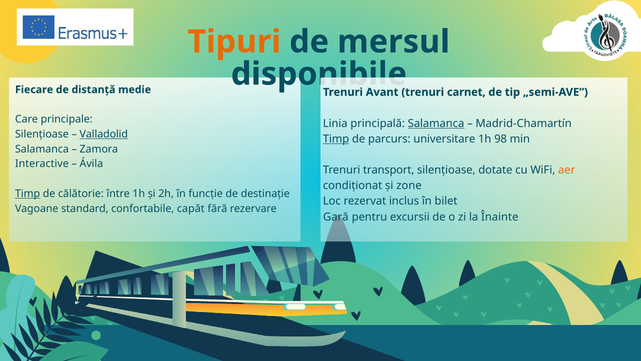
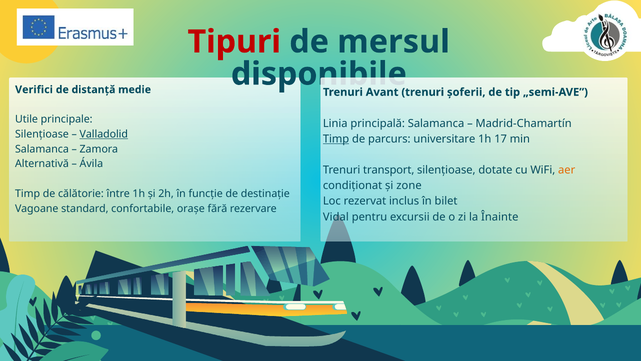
Tipuri colour: orange -> red
Fiecare: Fiecare -> Verifici
carnet: carnet -> șoferii
Care: Care -> Utile
Salamanca at (436, 123) underline: present -> none
98: 98 -> 17
Interactive: Interactive -> Alternativă
Timp at (28, 193) underline: present -> none
capăt: capăt -> orașe
Gară: Gară -> Vidal
